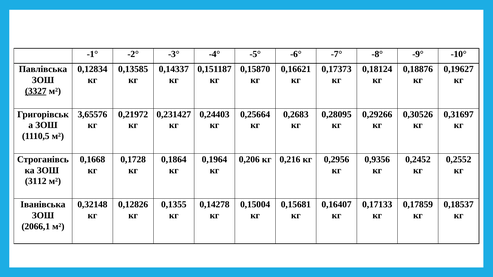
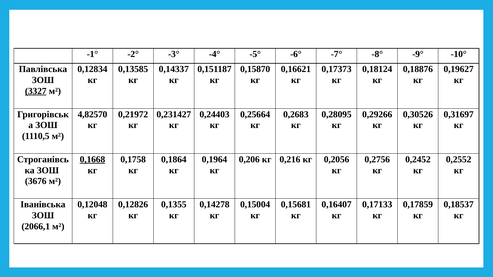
3,65576: 3,65576 -> 4,82570
0,1668 underline: none -> present
0,1728: 0,1728 -> 0,1758
0,2956: 0,2956 -> 0,2056
0,9356: 0,9356 -> 0,2756
3112: 3112 -> 3676
0,32148: 0,32148 -> 0,12048
